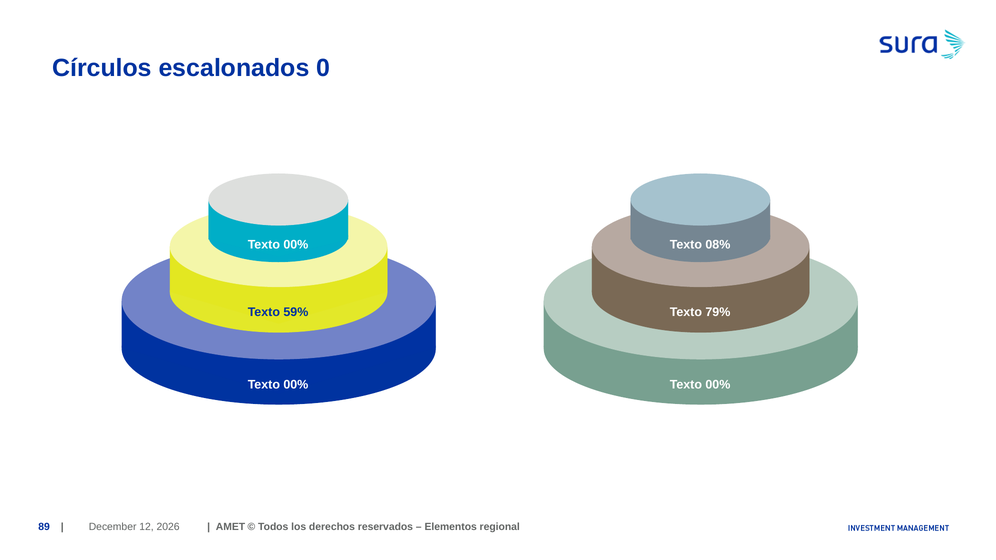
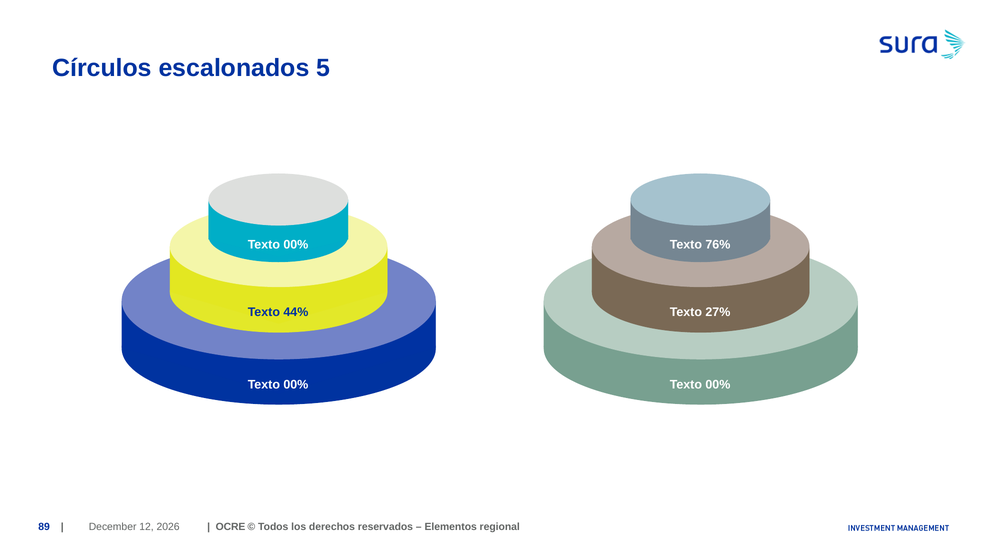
0: 0 -> 5
08%: 08% -> 76%
59%: 59% -> 44%
79%: 79% -> 27%
AMET: AMET -> OCRE
